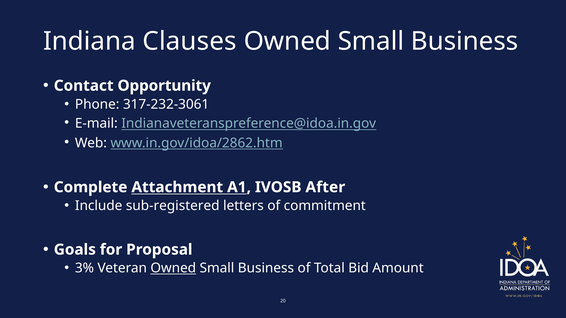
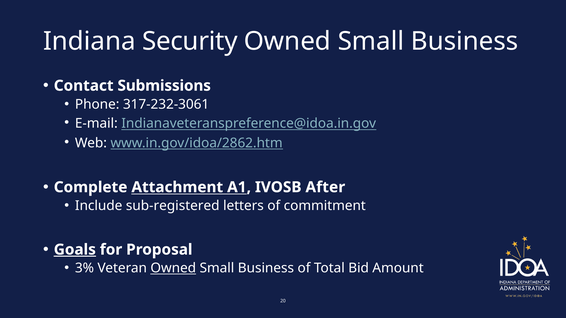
Clauses: Clauses -> Security
Opportunity: Opportunity -> Submissions
Goals underline: none -> present
